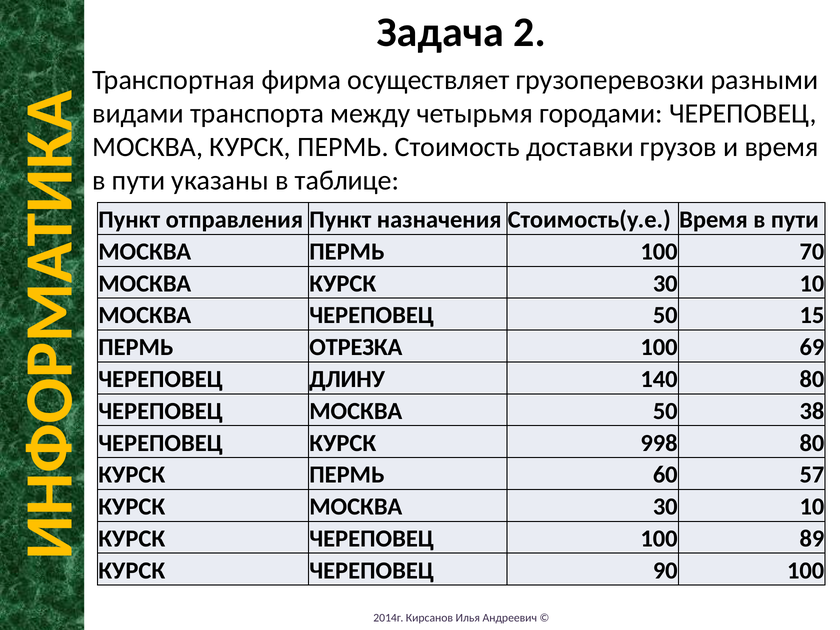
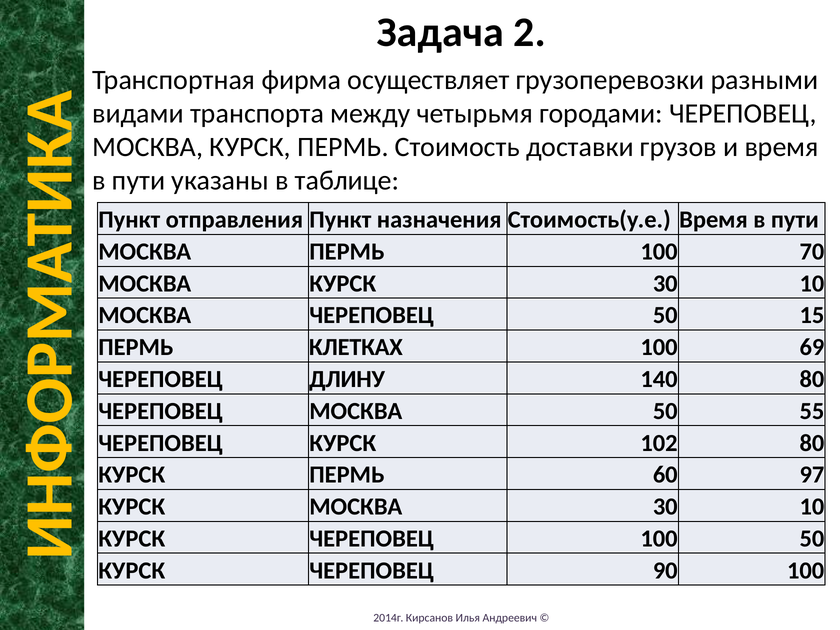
ОТРЕЗКА: ОТРЕЗКА -> КЛЕТКАХ
38: 38 -> 55
998: 998 -> 102
57: 57 -> 97
100 89: 89 -> 50
